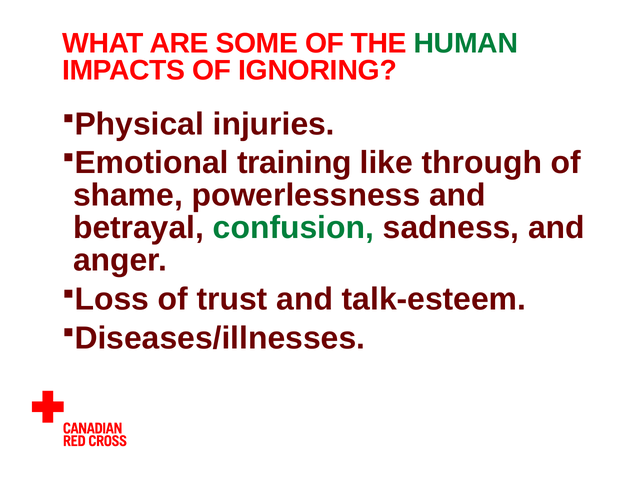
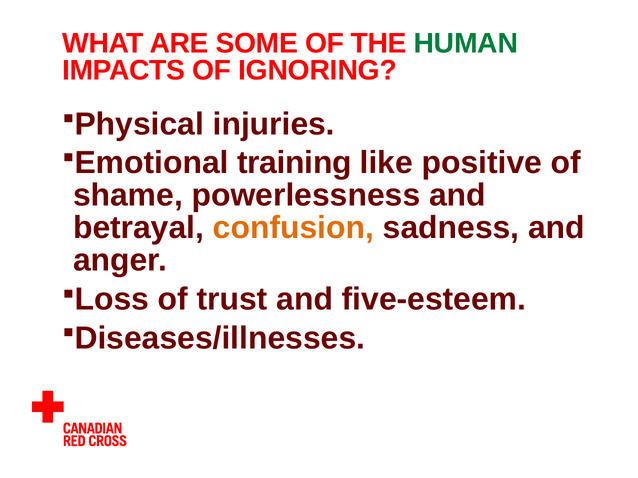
through: through -> positive
confusion colour: green -> orange
talk-esteem: talk-esteem -> five-esteem
